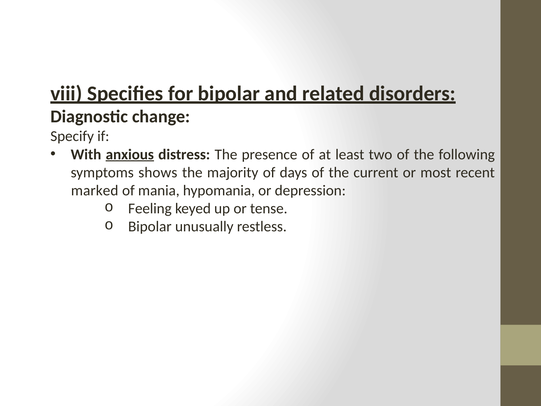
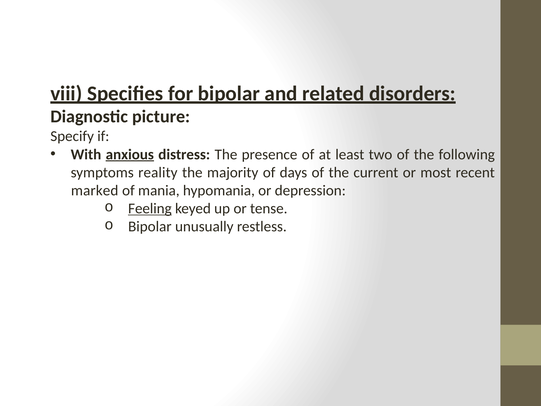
change: change -> picture
shows: shows -> reality
Feeling underline: none -> present
